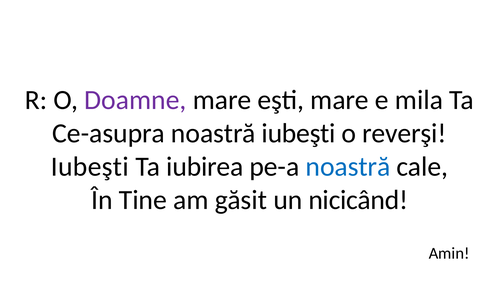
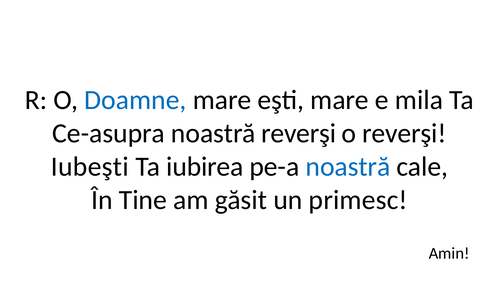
Doamne colour: purple -> blue
noastră iubeşti: iubeşti -> reverşi
nicicând: nicicând -> primesc
